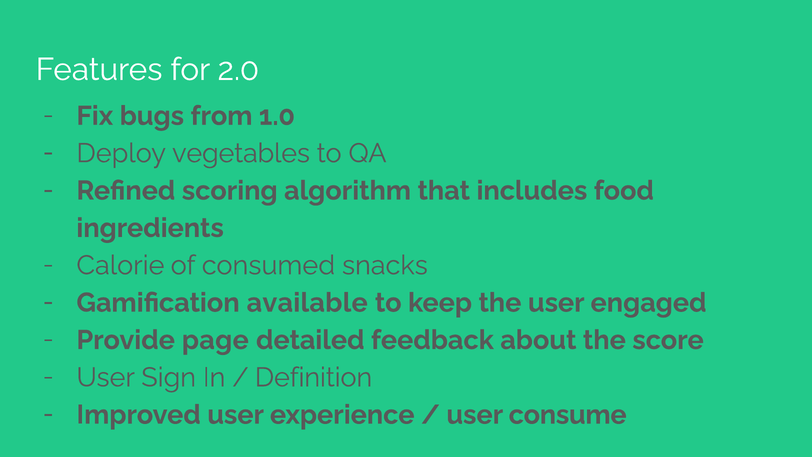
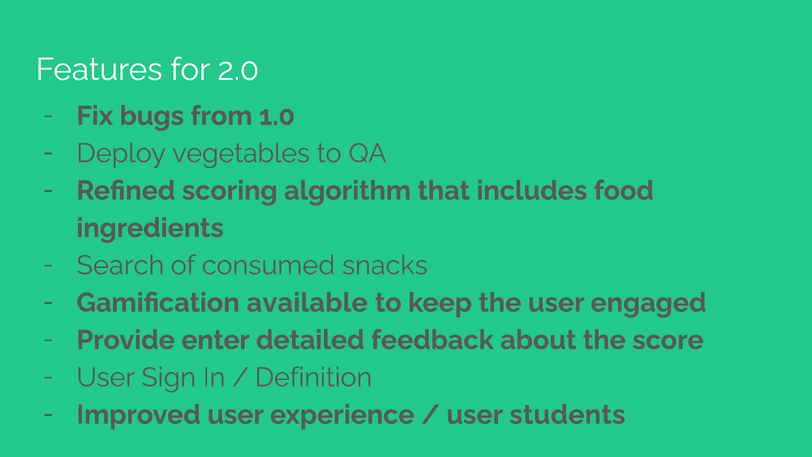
Calorie: Calorie -> Search
page: page -> enter
consume: consume -> students
